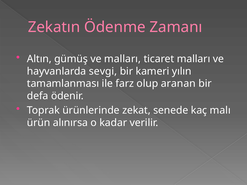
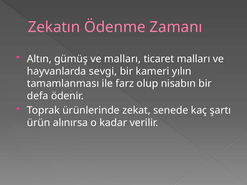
aranan: aranan -> nisabın
malı: malı -> şartı
